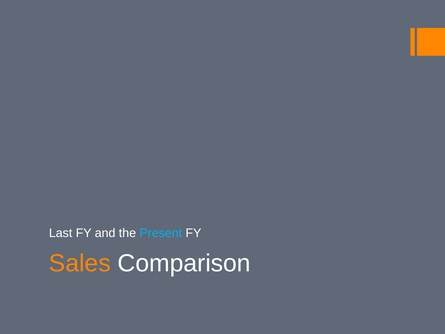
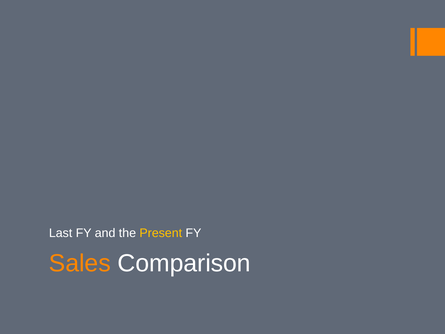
Present colour: light blue -> yellow
